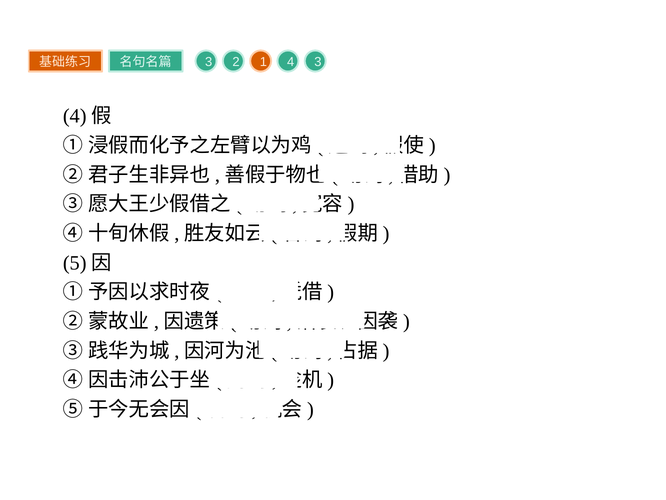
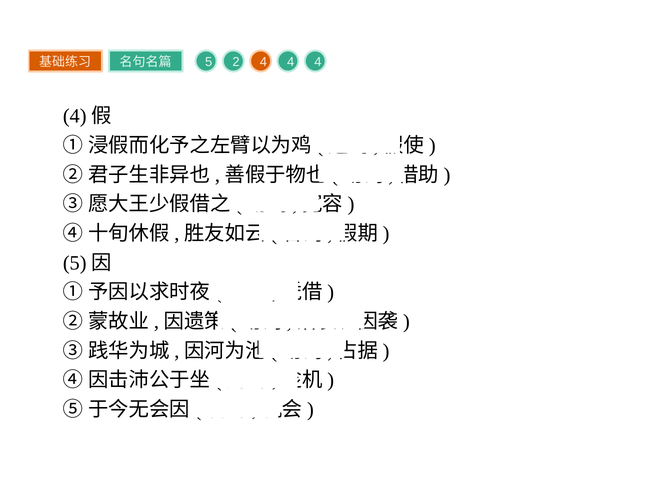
3 at (209, 62): 3 -> 5
2 1: 1 -> 4
3 at (318, 62): 3 -> 4
